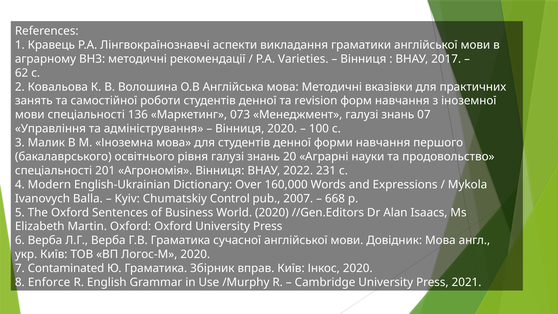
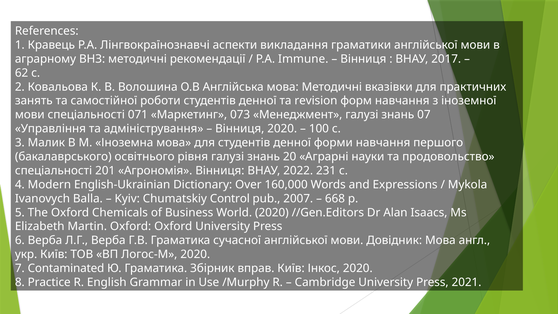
Varieties: Varieties -> Immune
136: 136 -> 071
Sentences: Sentences -> Chemicals
Enforce: Enforce -> Practice
